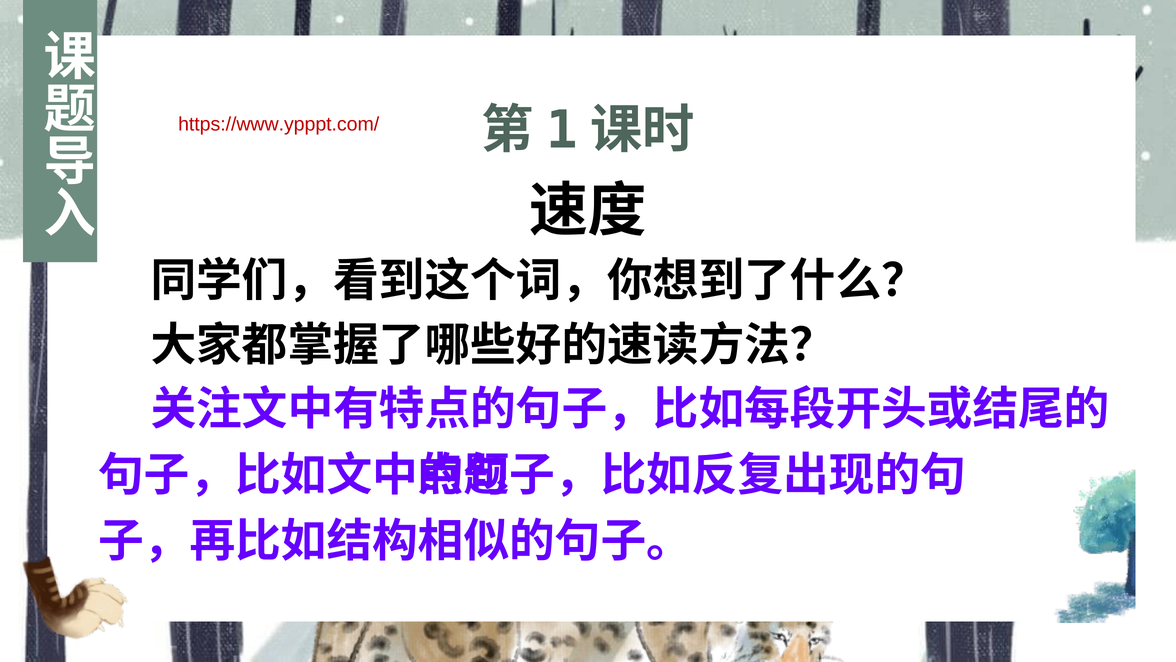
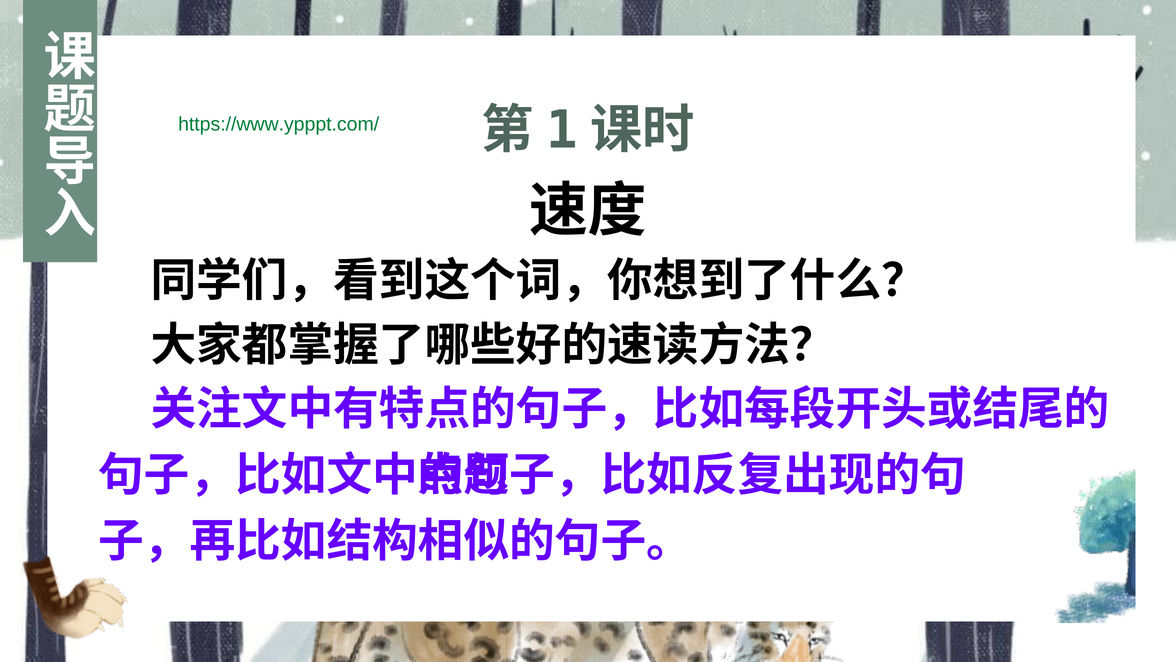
https://www.ypppt.com/ colour: red -> green
